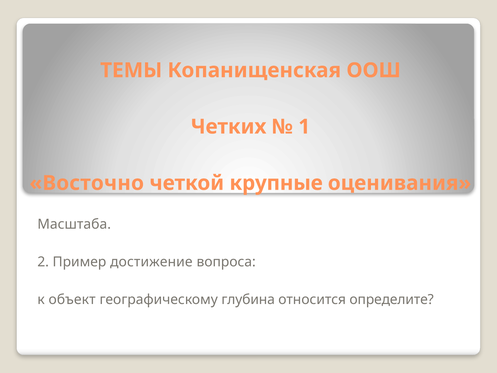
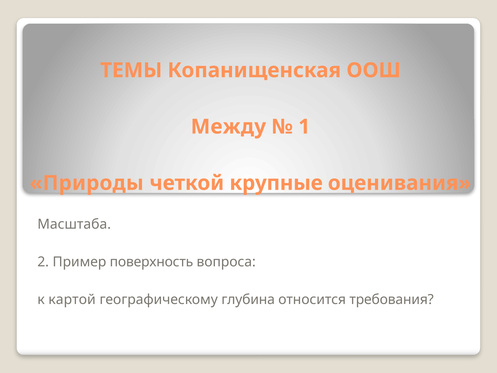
Четких: Четких -> Между
Восточно: Восточно -> Природы
достижение: достижение -> поверхность
объект: объект -> картой
определите: определите -> требования
